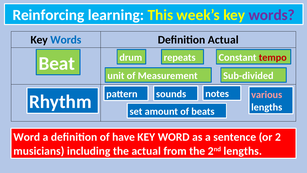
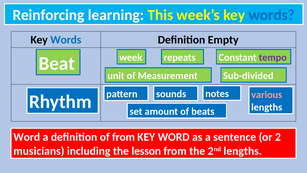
words at (272, 15) colour: purple -> blue
Definition Actual: Actual -> Empty
drum: drum -> week
tempo colour: red -> purple
of have: have -> from
the actual: actual -> lesson
